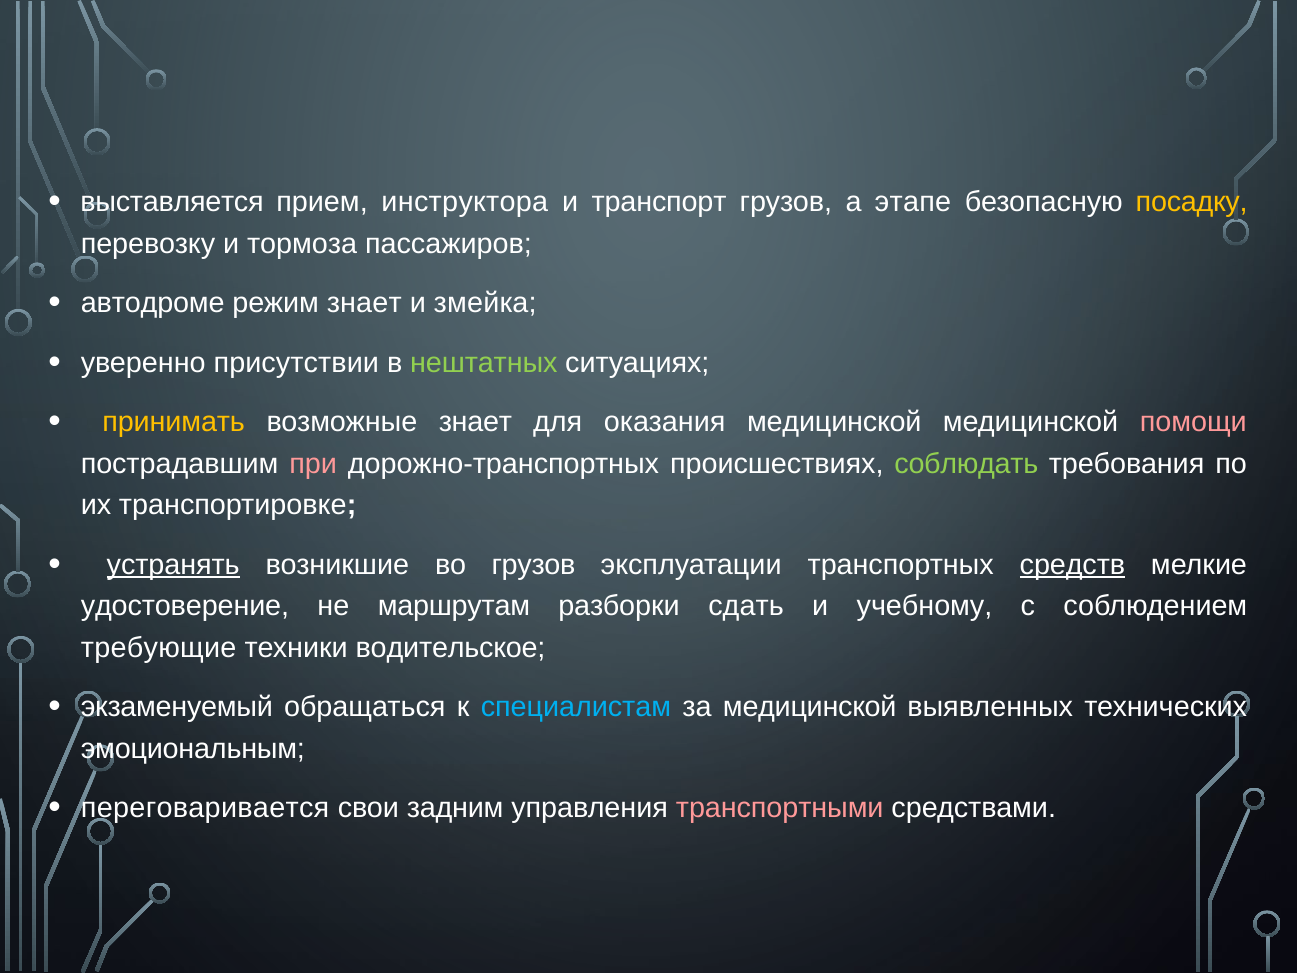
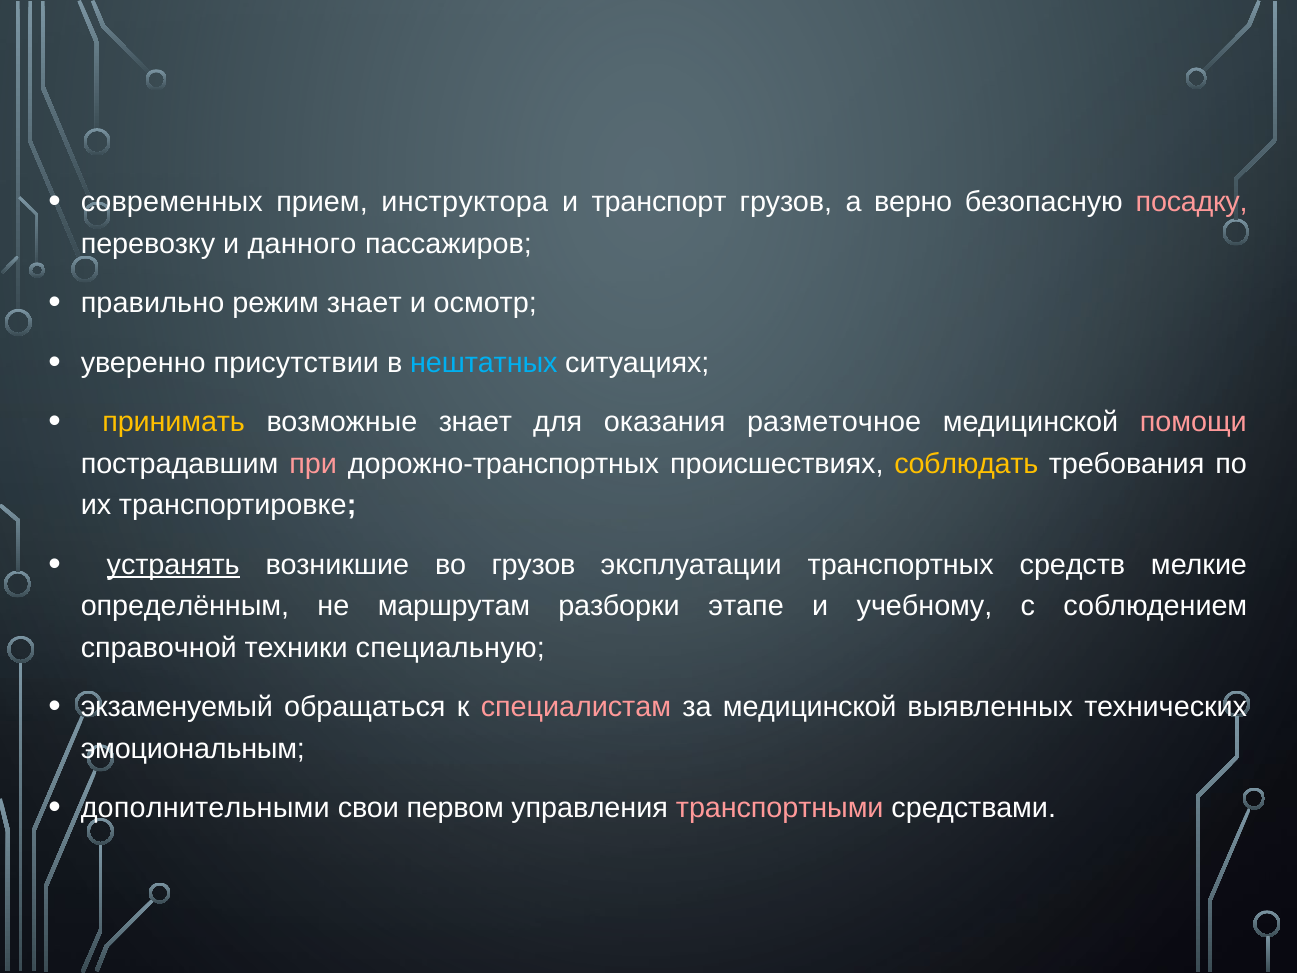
выставляется: выставляется -> современных
этапе: этапе -> верно
посадку colour: yellow -> pink
тормоза: тормоза -> данного
автодроме: автодроме -> правильно
змейка: змейка -> осмотр
нештатных colour: light green -> light blue
оказания медицинской: медицинской -> разметочное
соблюдать colour: light green -> yellow
средств underline: present -> none
удостоверение: удостоверение -> определённым
сдать: сдать -> этапе
требующие: требующие -> справочной
водительское: водительское -> специальную
специалистам colour: light blue -> pink
переговаривается: переговаривается -> дополнительными
задним: задним -> первом
